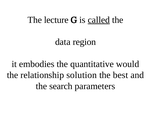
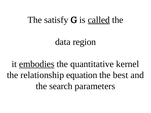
lecture: lecture -> satisfy
embodies underline: none -> present
would: would -> kernel
solution: solution -> equation
